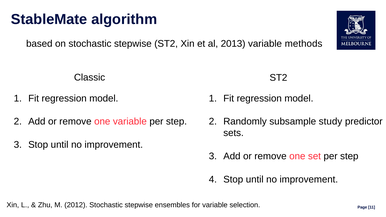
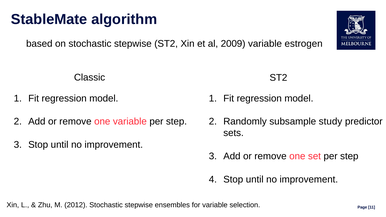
2013: 2013 -> 2009
methods: methods -> estrogen
